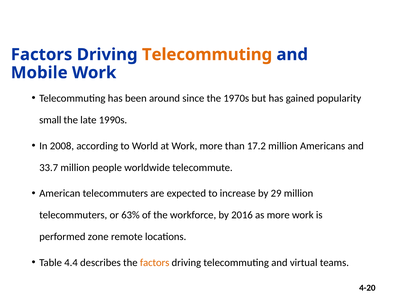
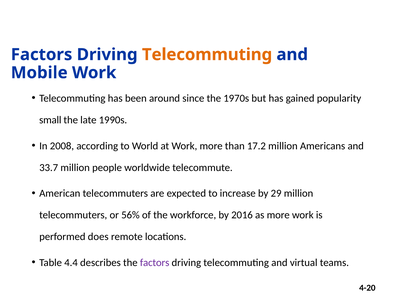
63%: 63% -> 56%
zone: zone -> does
factors at (155, 263) colour: orange -> purple
